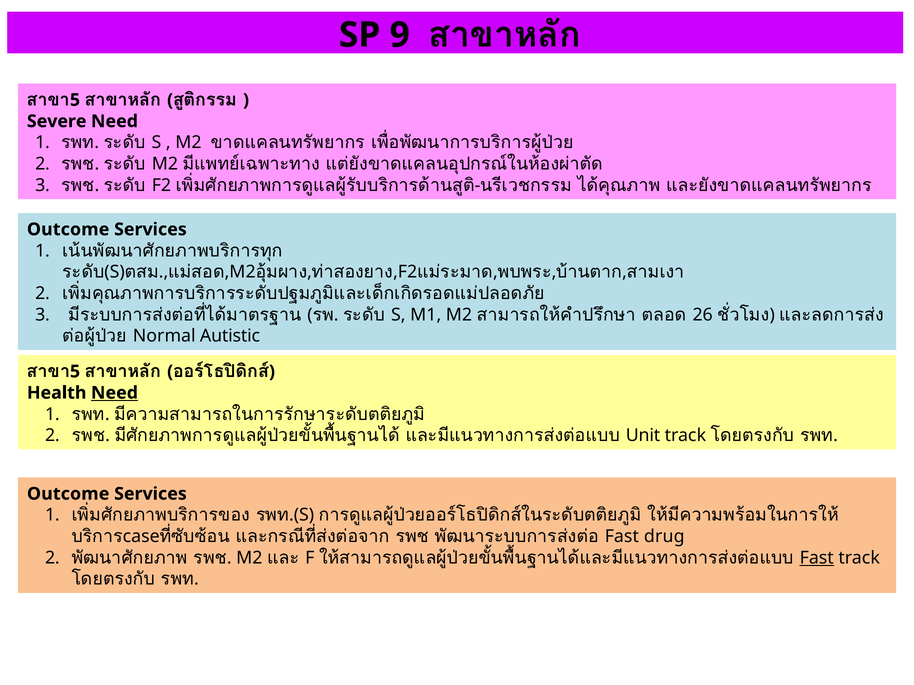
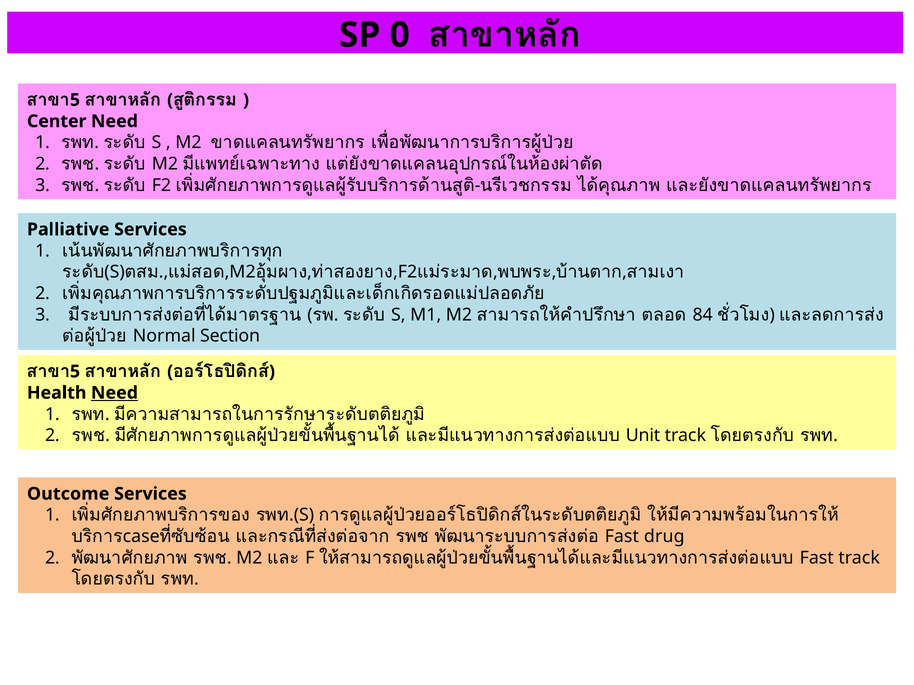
9: 9 -> 0
Severe: Severe -> Center
Outcome at (68, 230): Outcome -> Palliative
26: 26 -> 84
Autistic: Autistic -> Section
Fast at (817, 558) underline: present -> none
